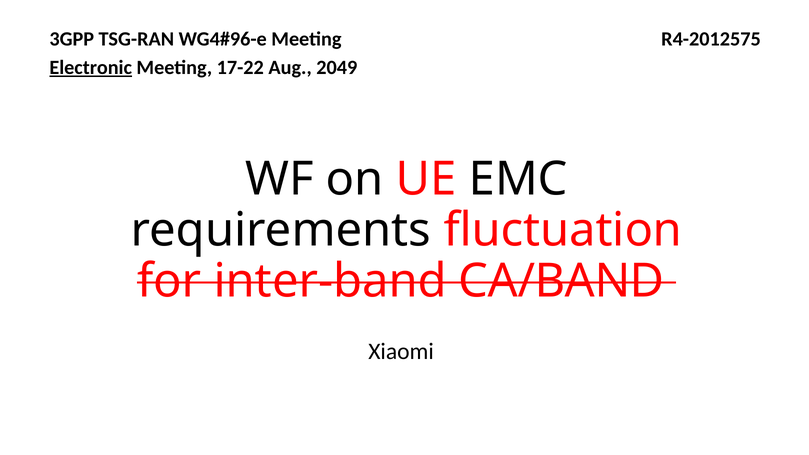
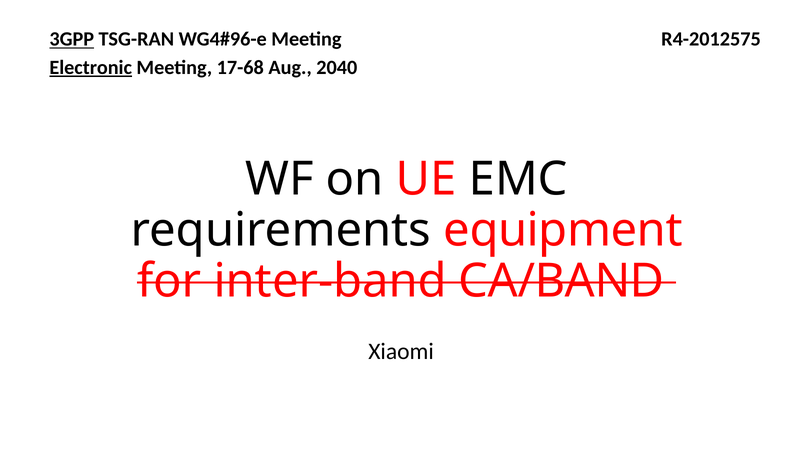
3GPP underline: none -> present
17-22: 17-22 -> 17-68
2049: 2049 -> 2040
fluctuation: fluctuation -> equipment
